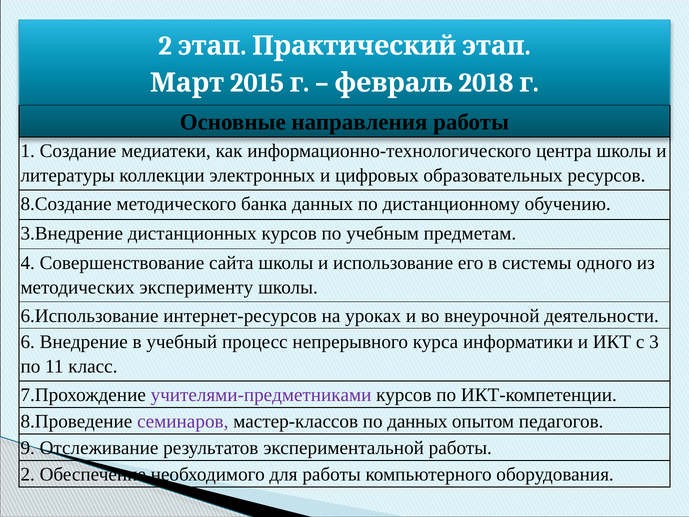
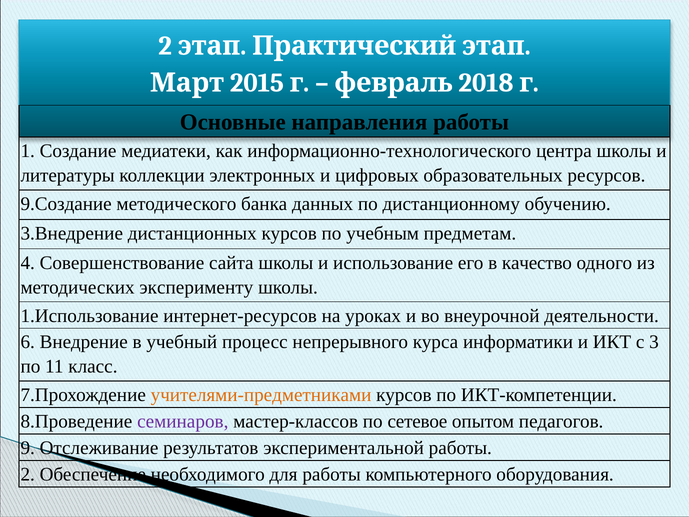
8.Создание: 8.Создание -> 9.Создание
системы: системы -> качество
6.Использование: 6.Использование -> 1.Использование
учителями-предметниками colour: purple -> orange
по данных: данных -> сетевое
